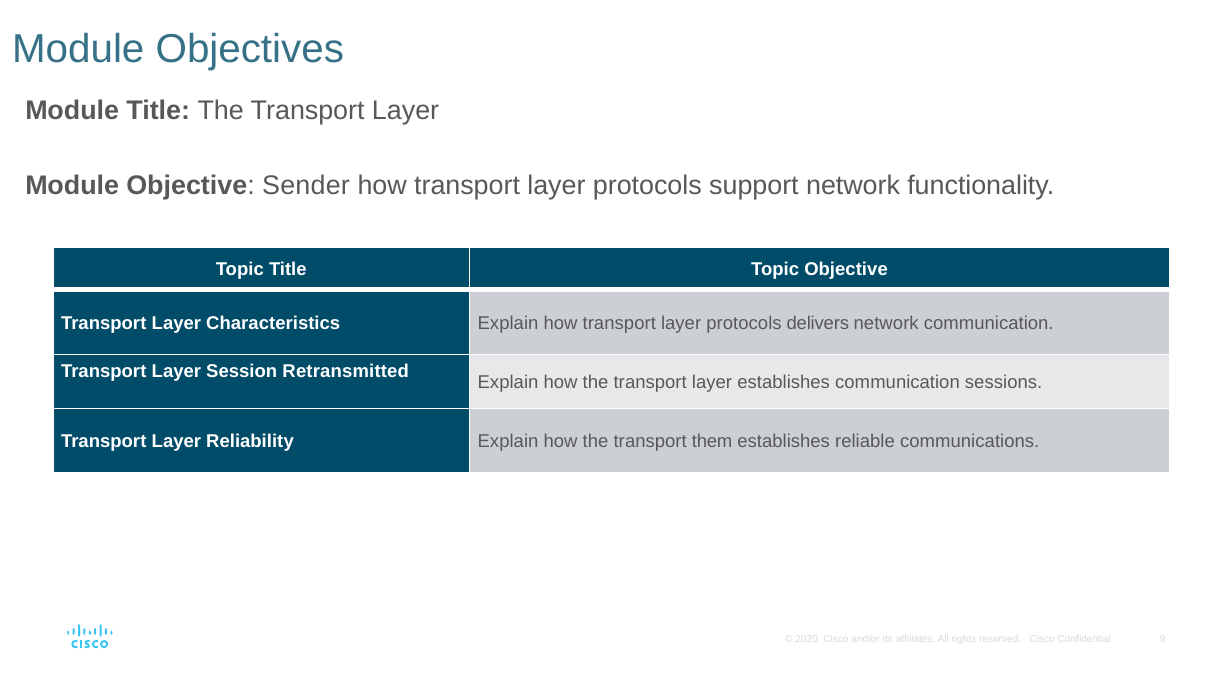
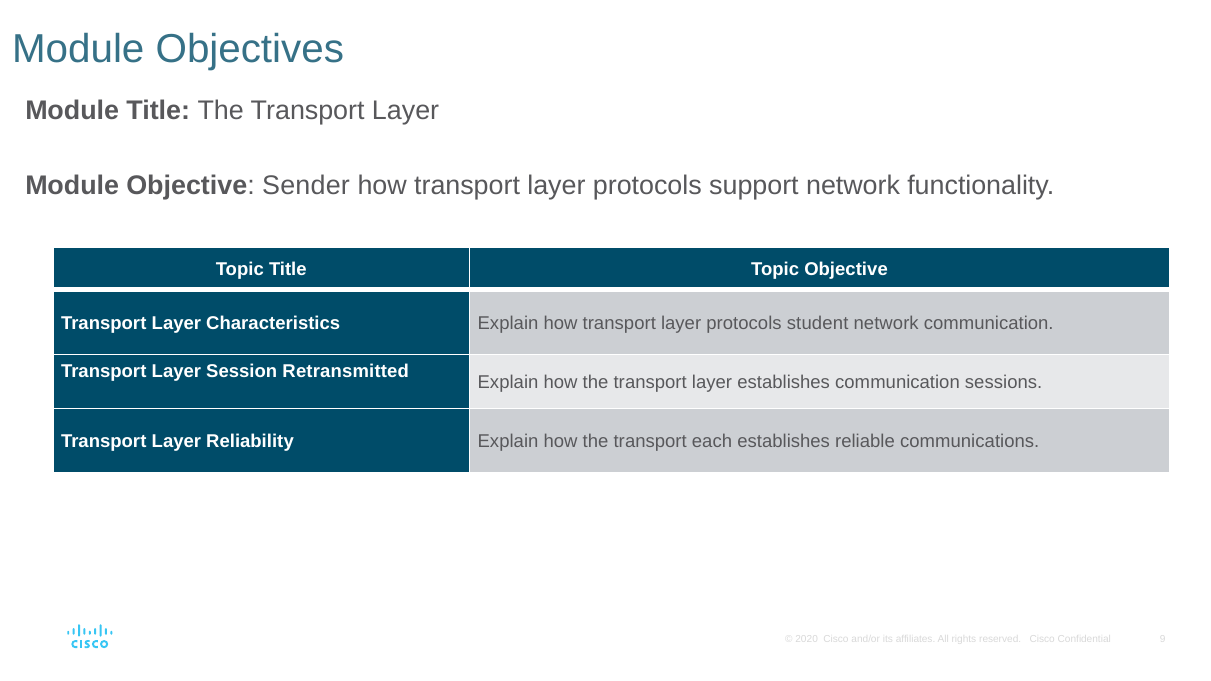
delivers: delivers -> student
them: them -> each
